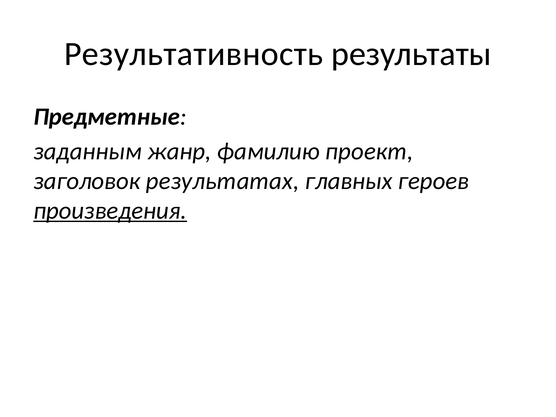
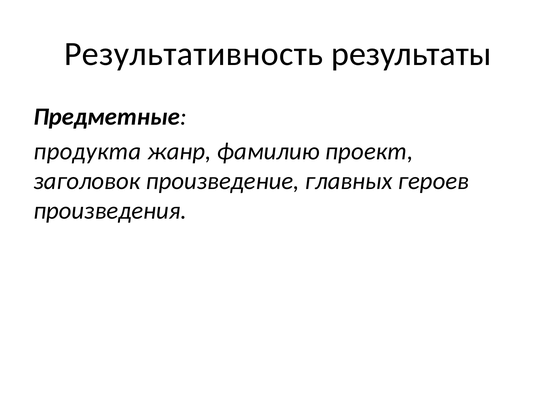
заданным: заданным -> продукта
результатах: результатах -> произведение
произведения underline: present -> none
